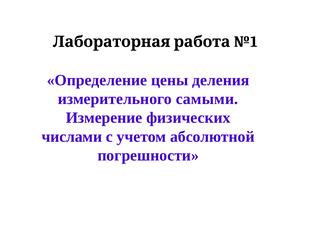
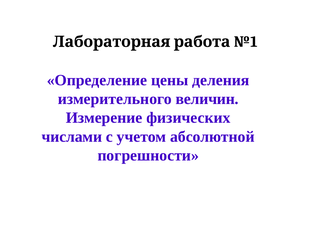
самыми: самыми -> величин
